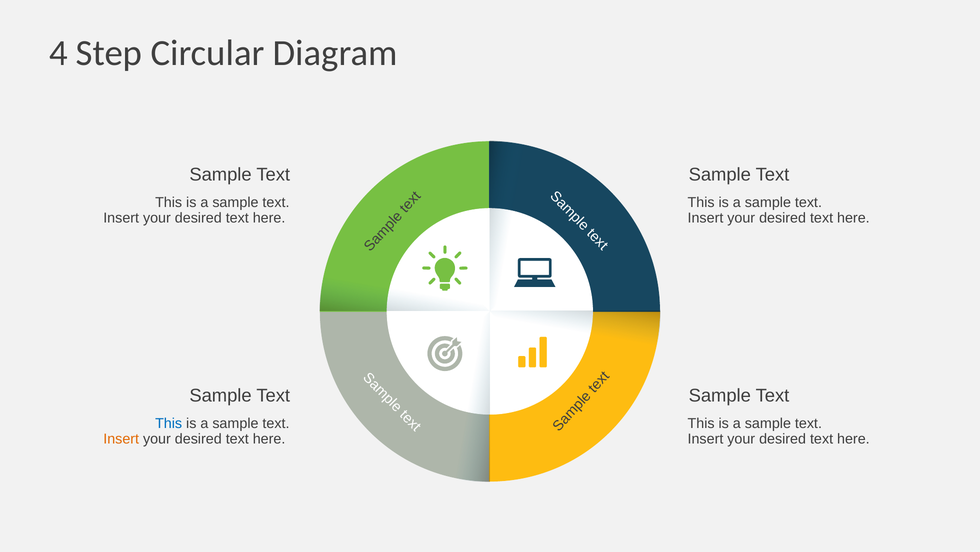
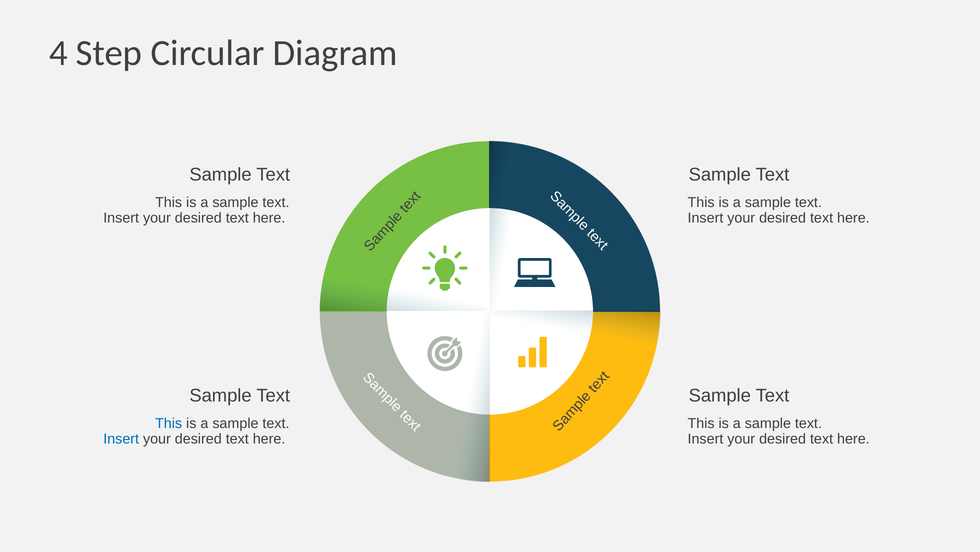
Insert at (121, 438) colour: orange -> blue
